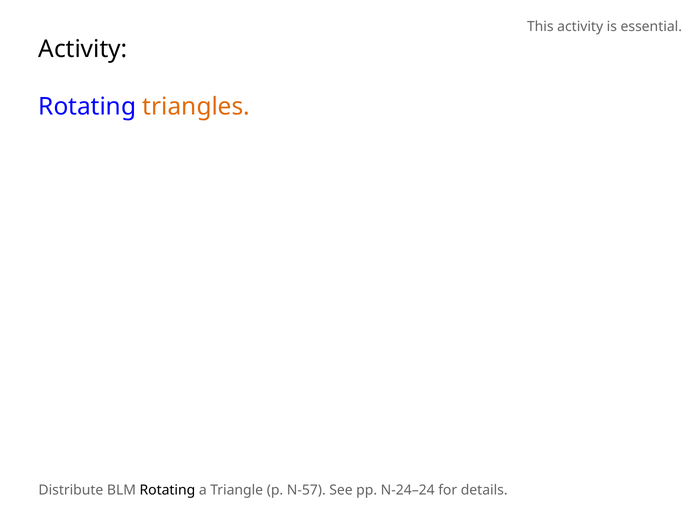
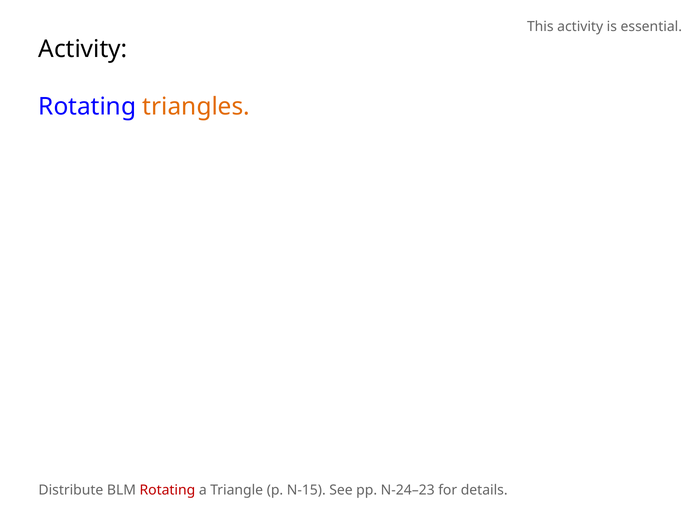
Rotating at (167, 490) colour: black -> red
N-57: N-57 -> N-15
N-24–24: N-24–24 -> N-24–23
